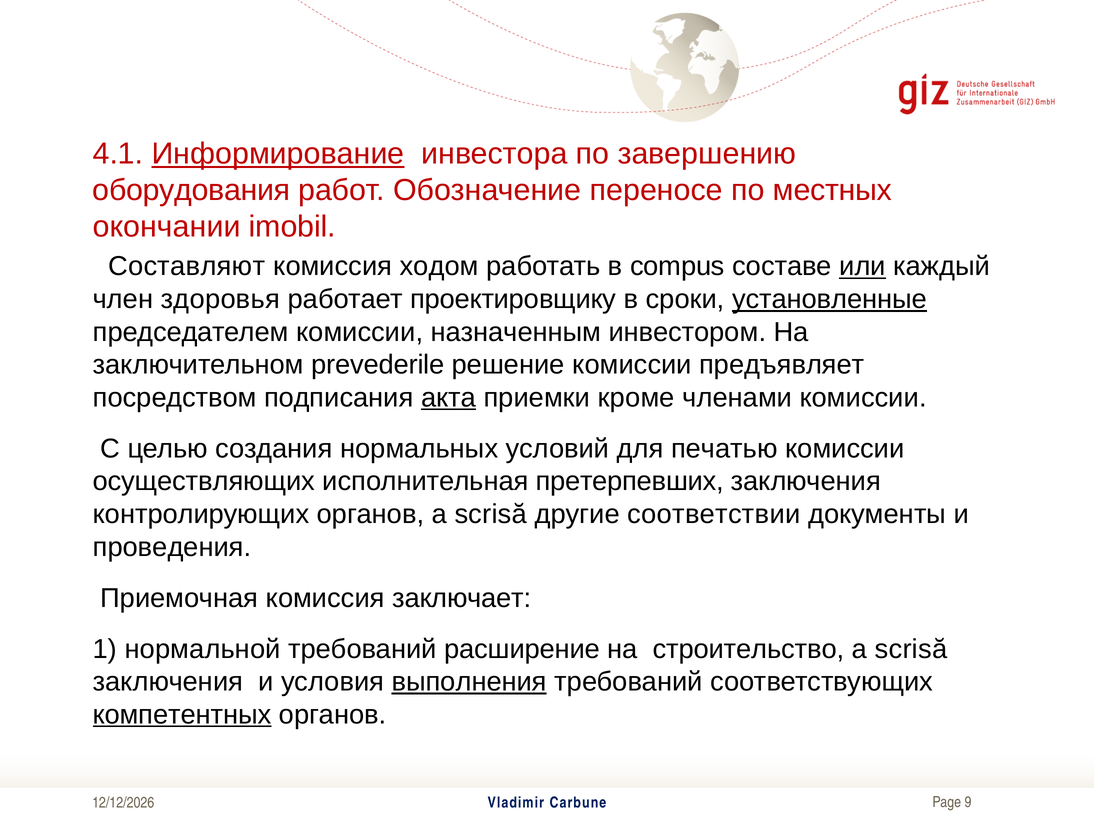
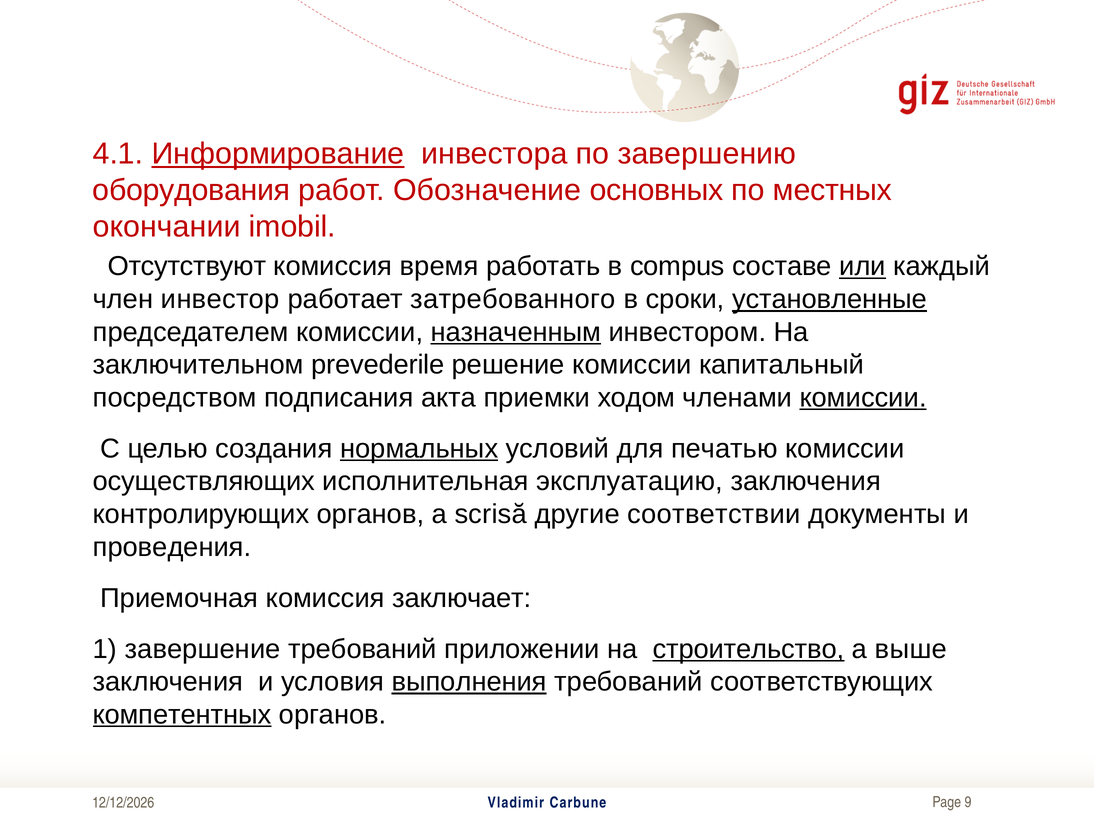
переносе: переносе -> основных
Составляют: Составляют -> Отсутствуют
ходом: ходом -> время
здоровья: здоровья -> инвестор
проектировщику: проектировщику -> затребованного
назначенным underline: none -> present
предъявляет: предъявляет -> капитальный
акта underline: present -> none
кроме: кроме -> ходом
комиссии at (863, 398) underline: none -> present
нормальных underline: none -> present
претерпевших: претерпевших -> эксплуатацию
нормальной: нормальной -> завершение
расширение: расширение -> приложении
строительство underline: none -> present
scrisă at (911, 649): scrisă -> выше
